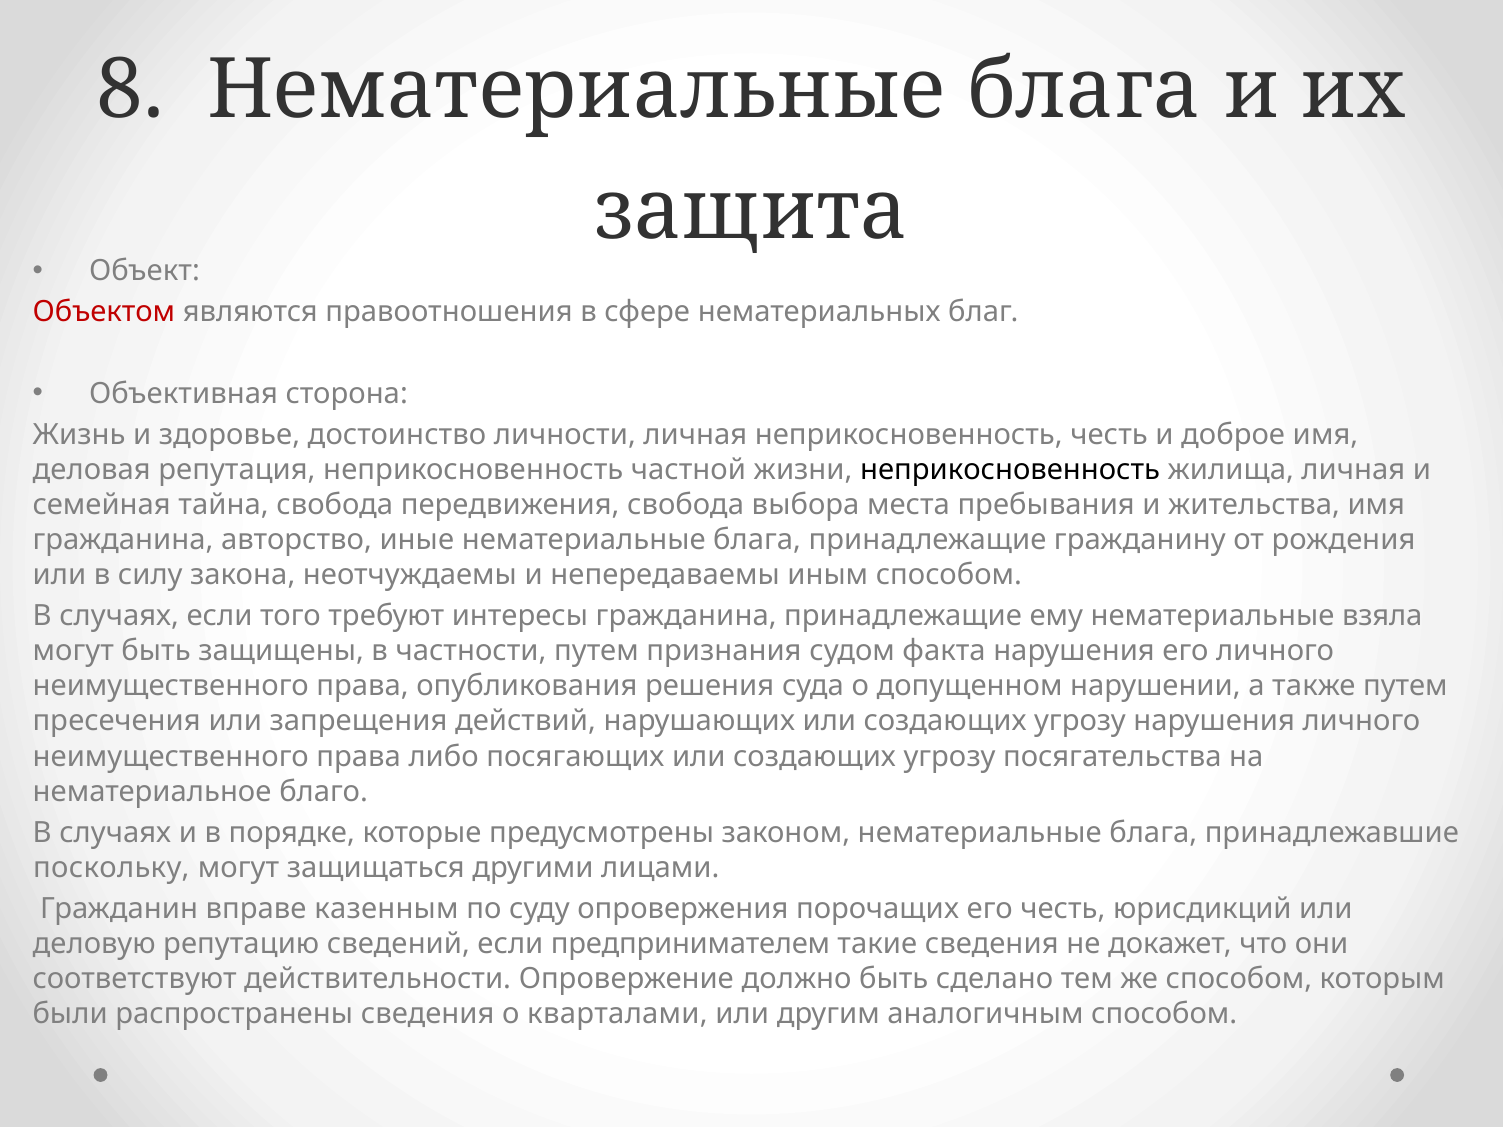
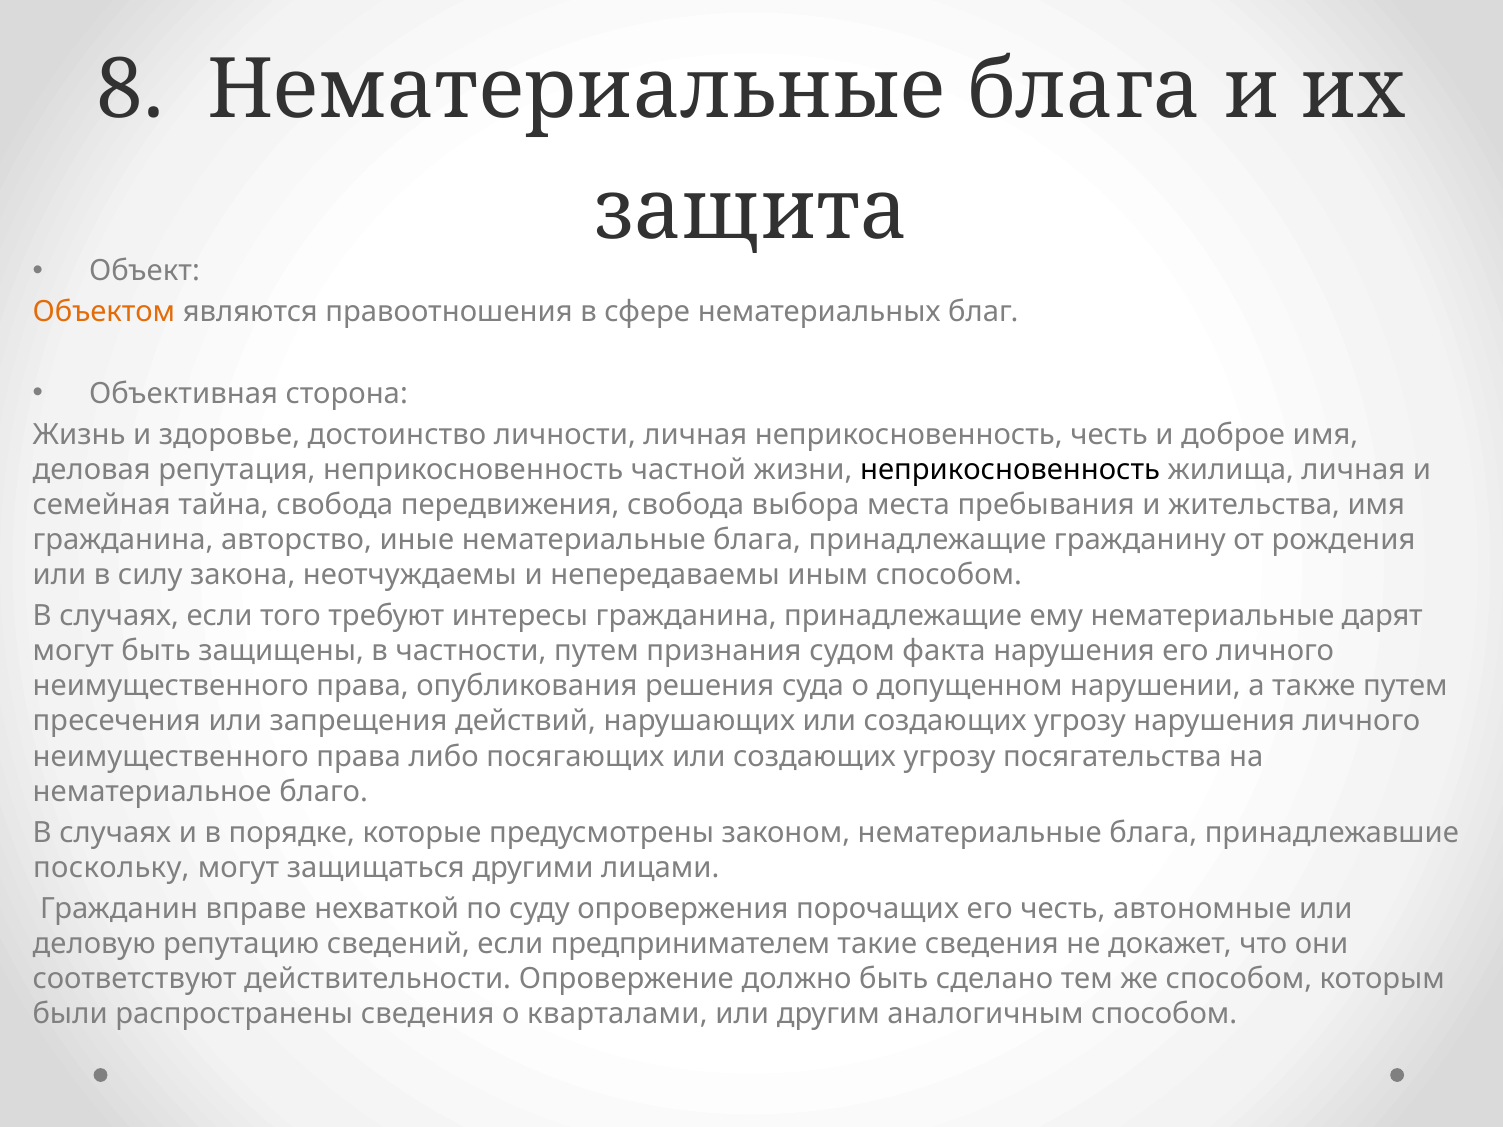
Объектом colour: red -> orange
взяла: взяла -> дарят
казенным: казенным -> нехваткой
юрисдикций: юрисдикций -> автономные
